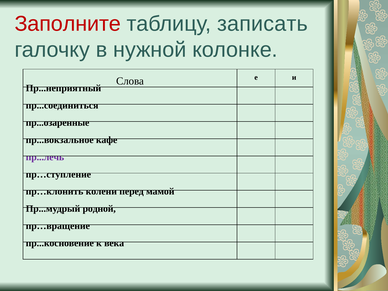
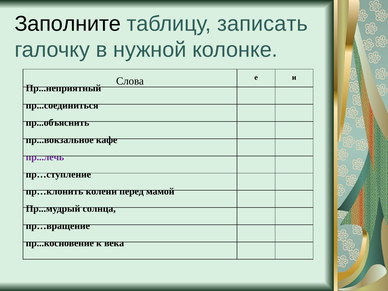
Заполните colour: red -> black
пр...озаренные: пр...озаренные -> пр...объяснить
родной: родной -> солнца
